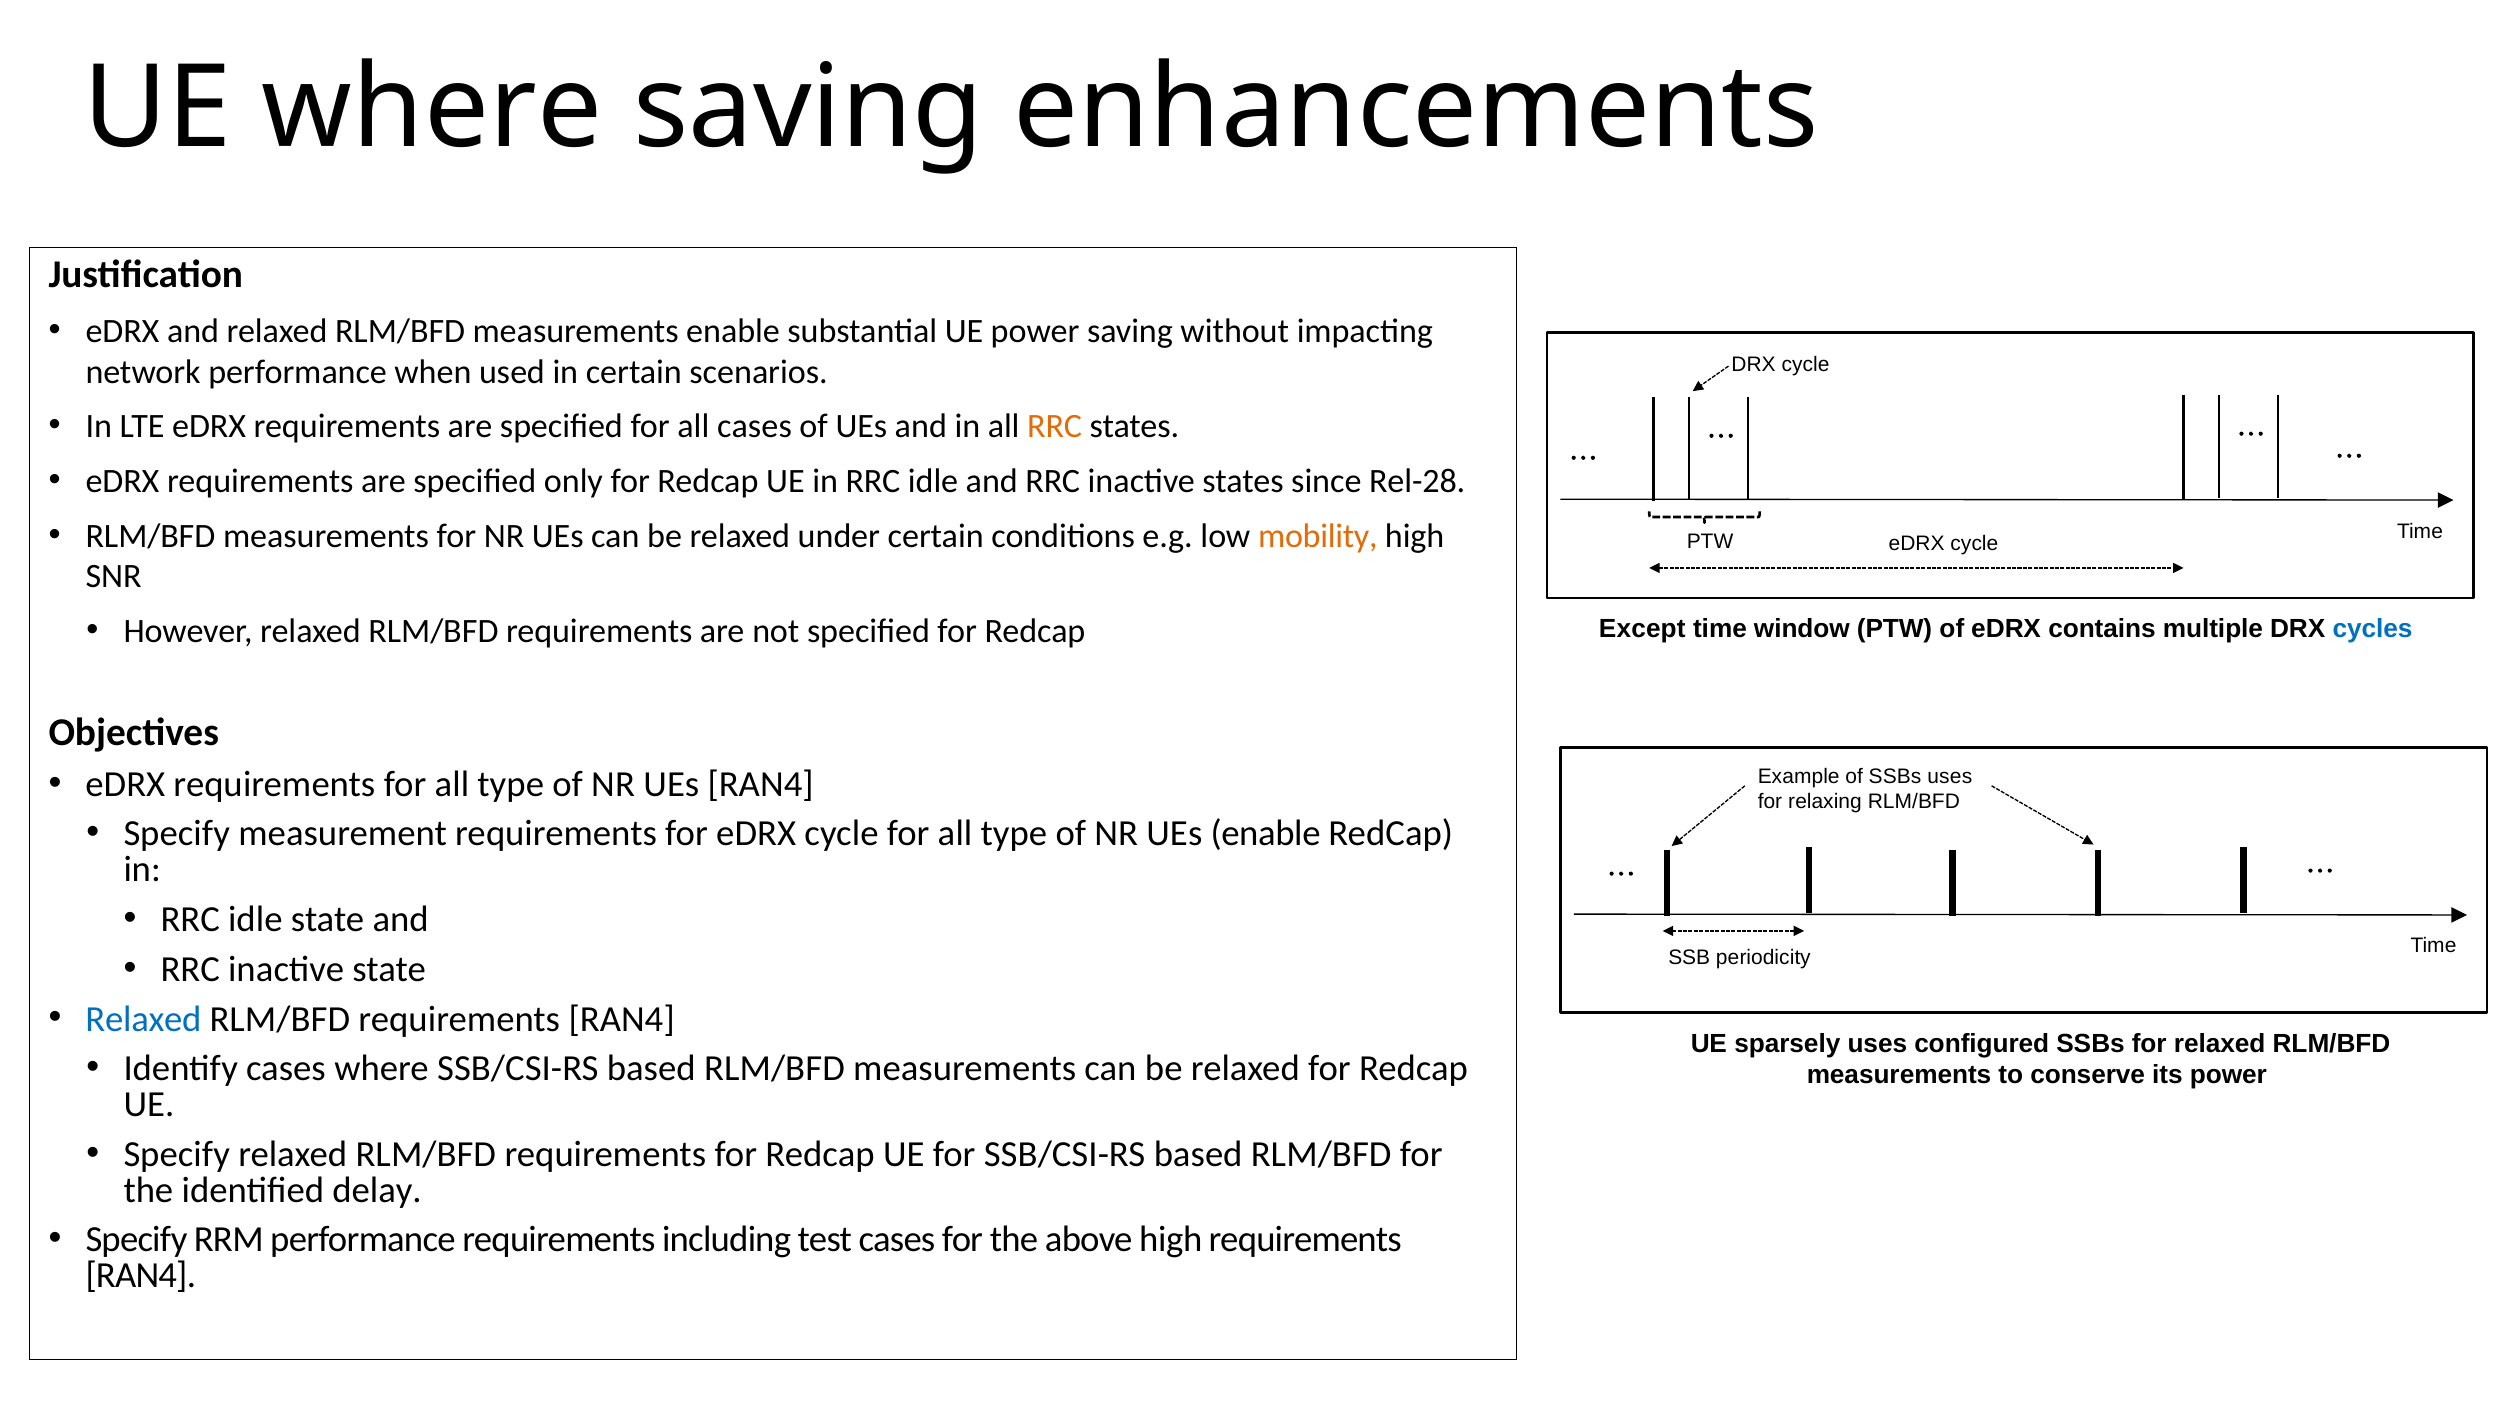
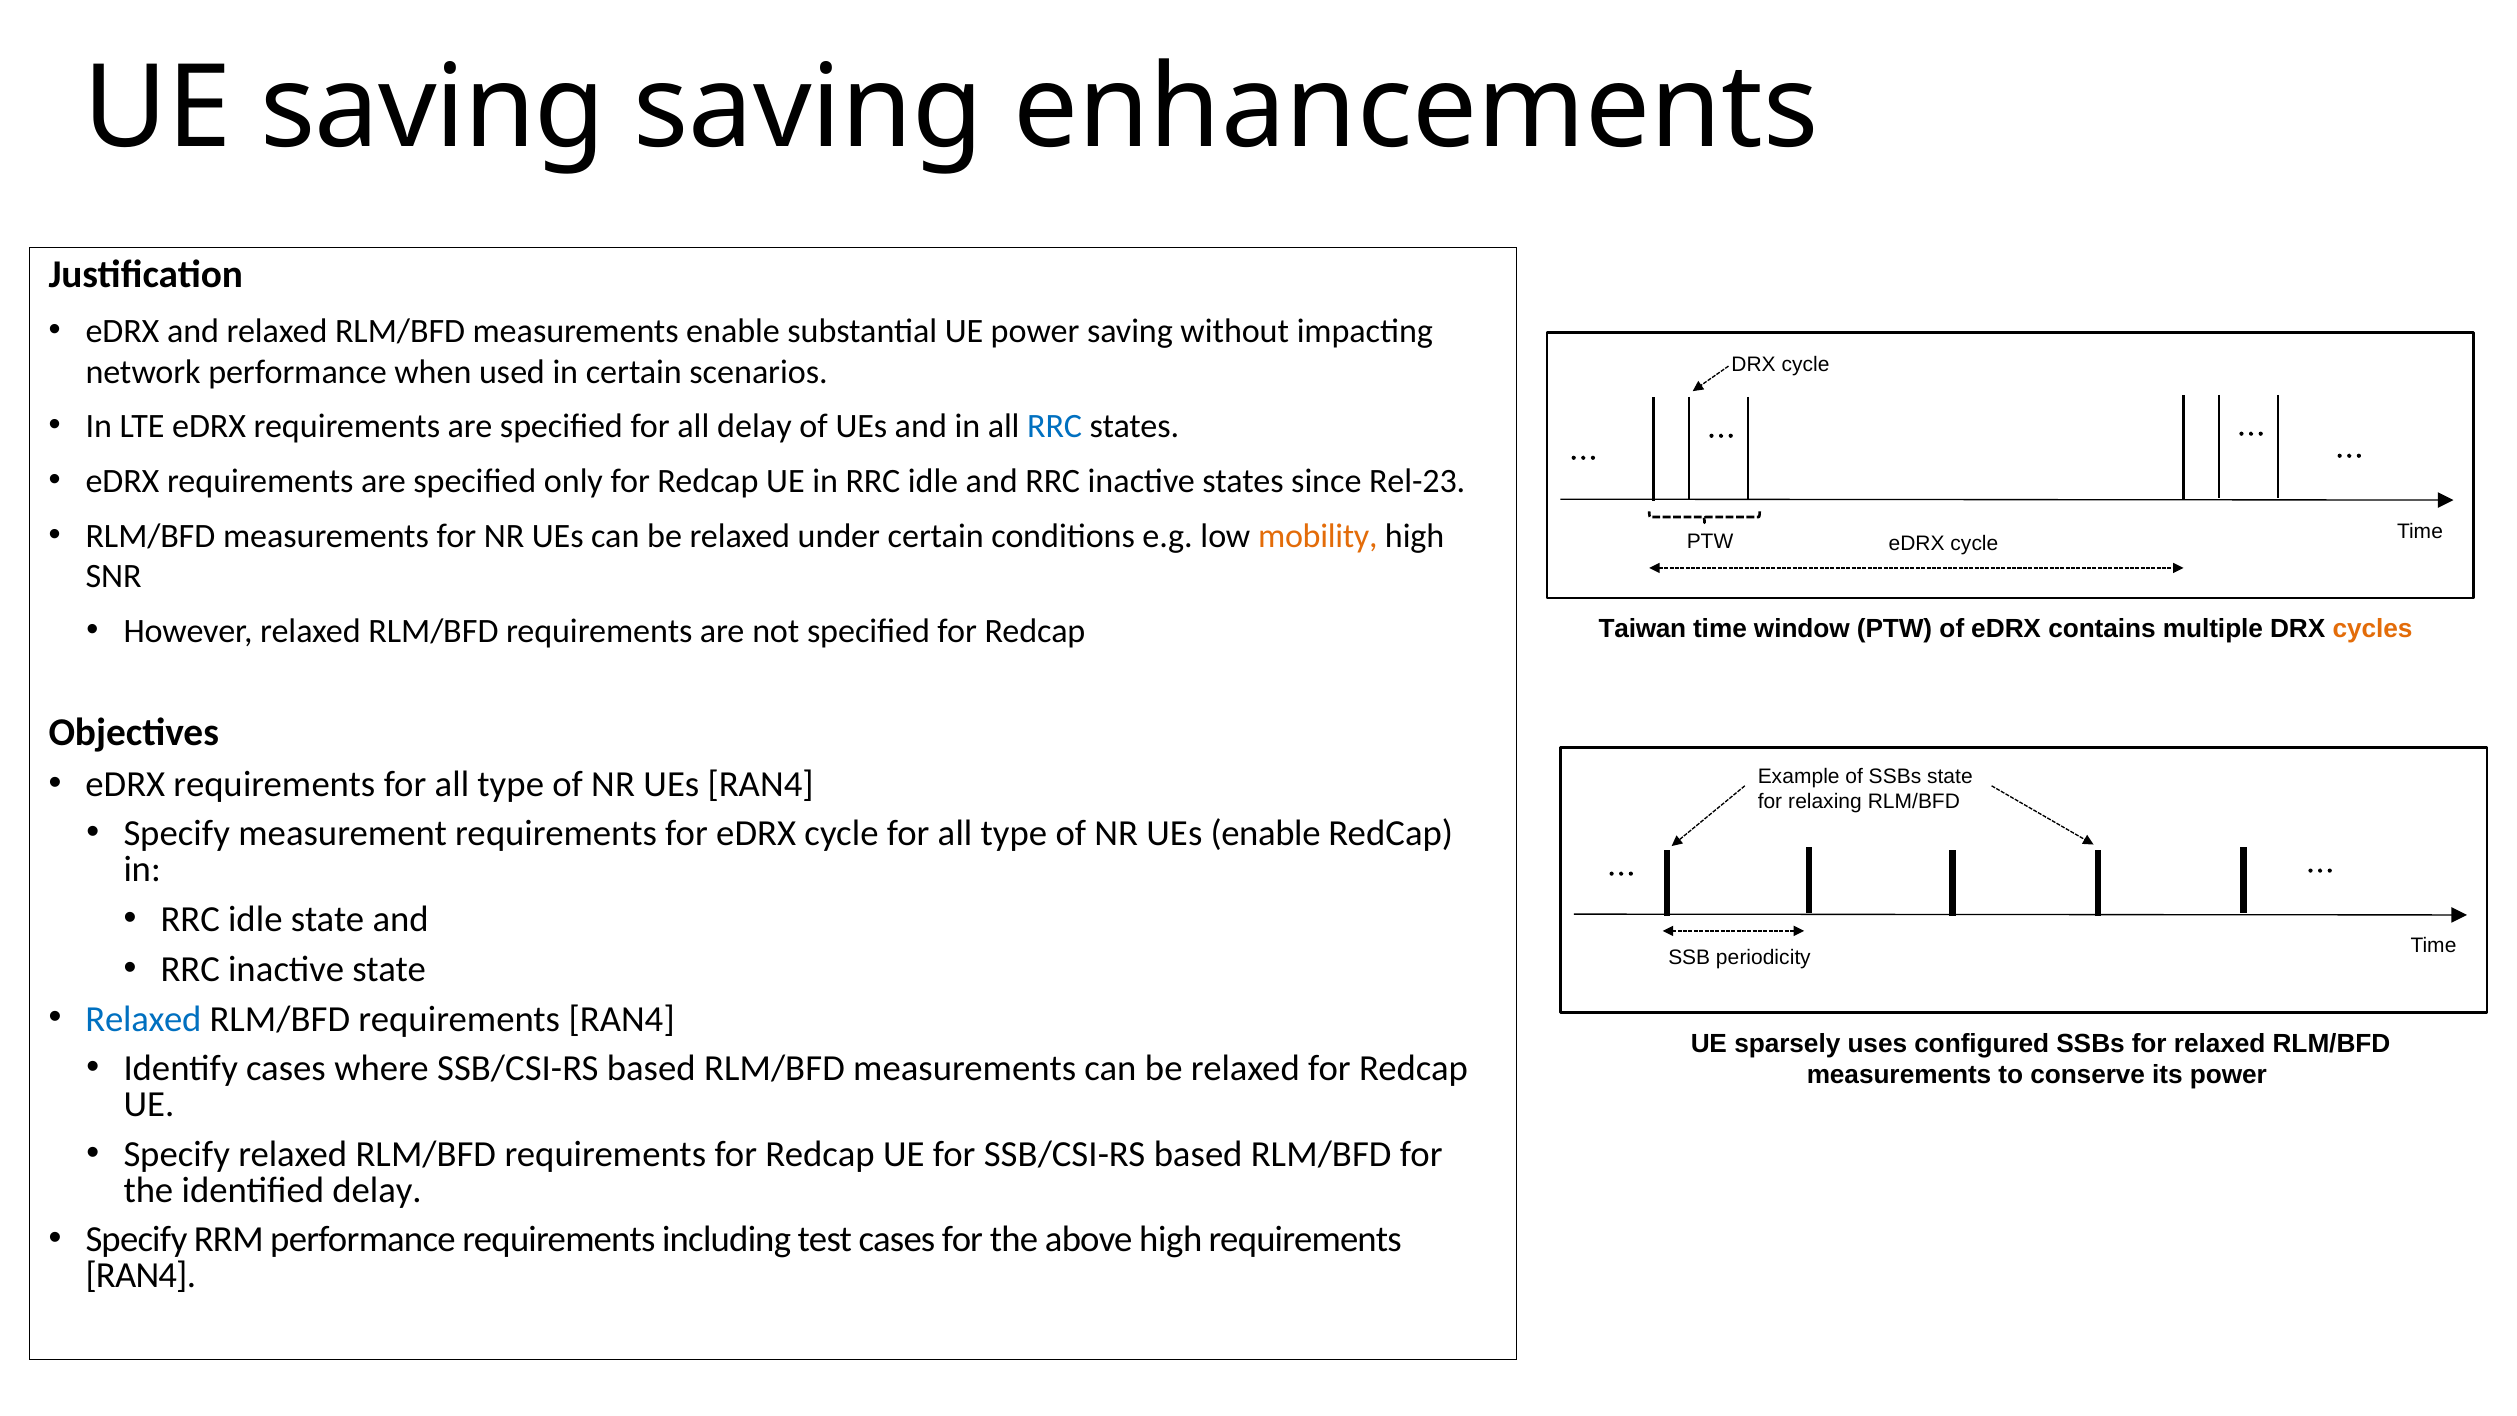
UE where: where -> saving
all cases: cases -> delay
RRC at (1055, 426) colour: orange -> blue
Rel-28: Rel-28 -> Rel-23
Except: Except -> Taiwan
cycles colour: blue -> orange
SSBs uses: uses -> state
